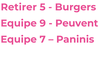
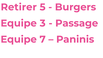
9: 9 -> 3
Peuvent: Peuvent -> Passage
